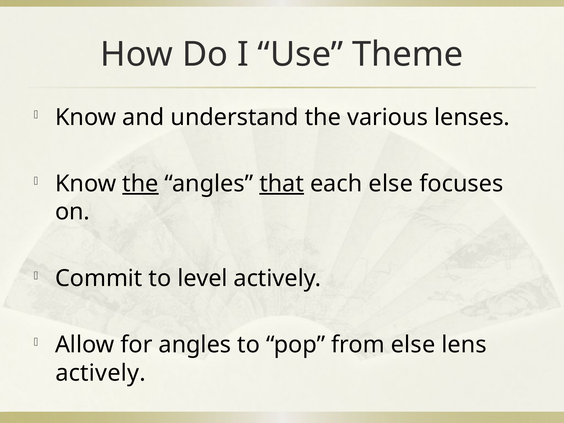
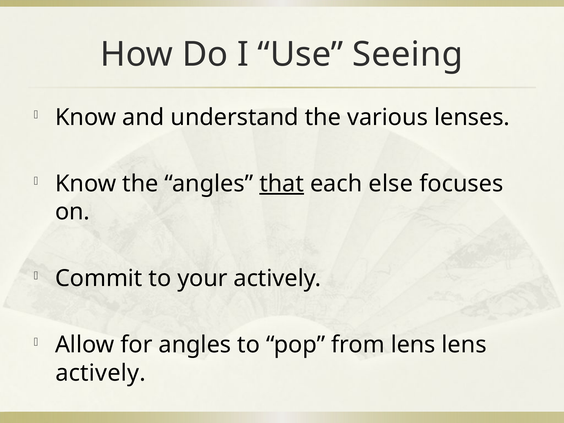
Theme: Theme -> Seeing
the at (140, 184) underline: present -> none
level: level -> your
from else: else -> lens
